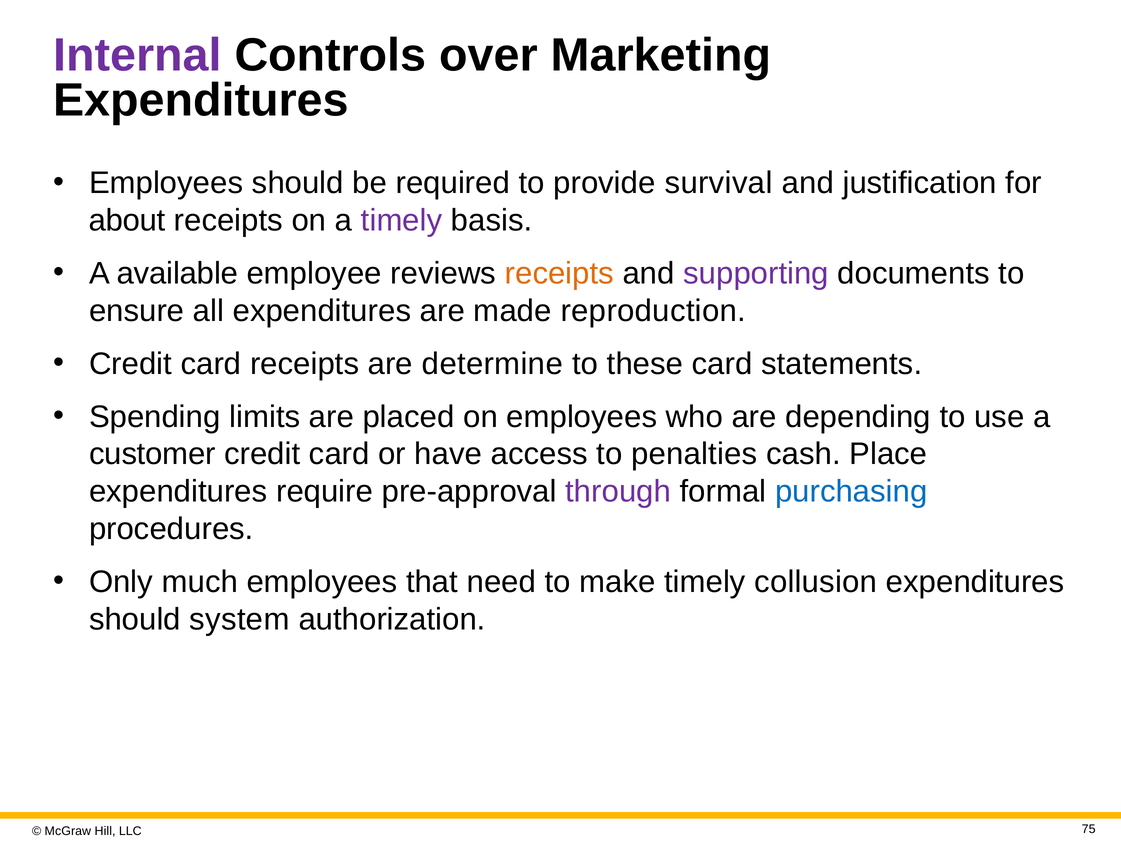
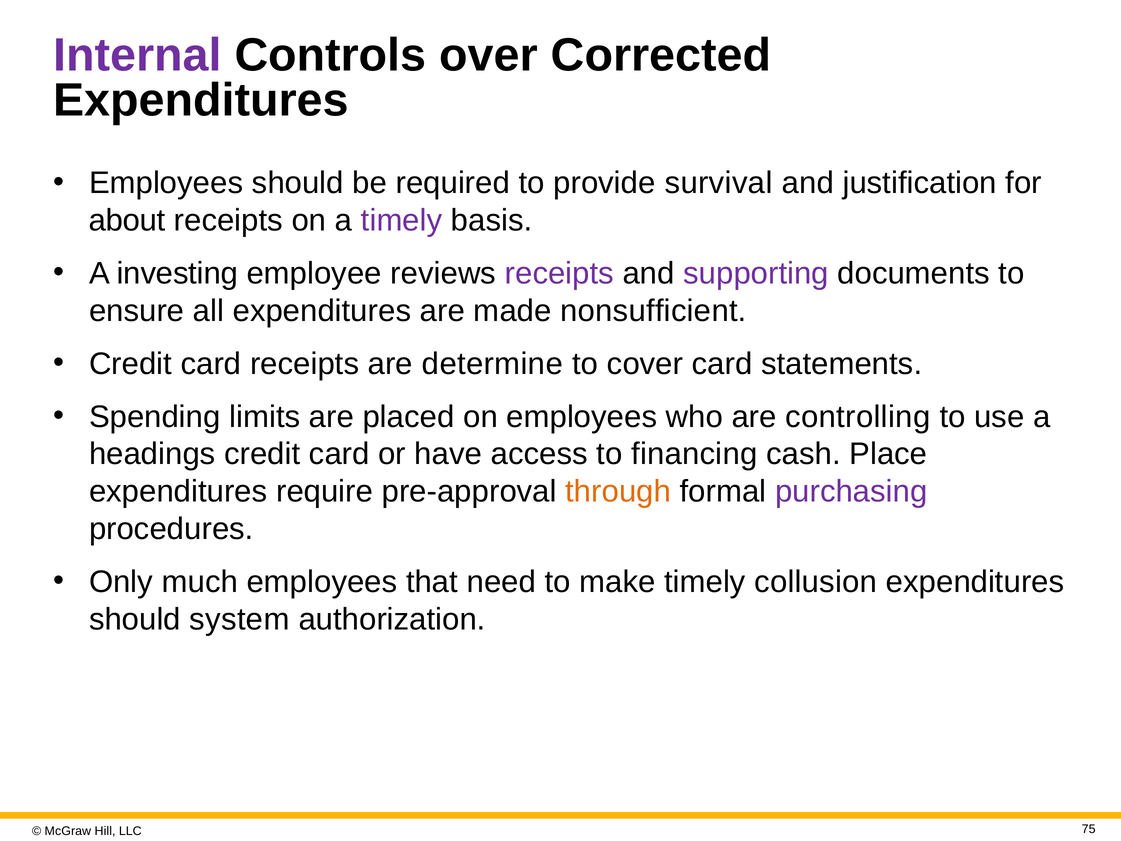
Marketing: Marketing -> Corrected
available: available -> investing
receipts at (559, 273) colour: orange -> purple
reproduction: reproduction -> nonsufficient
these: these -> cover
depending: depending -> controlling
customer: customer -> headings
penalties: penalties -> financing
through colour: purple -> orange
purchasing colour: blue -> purple
